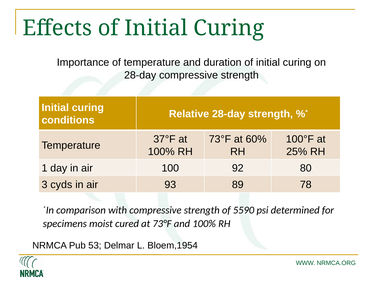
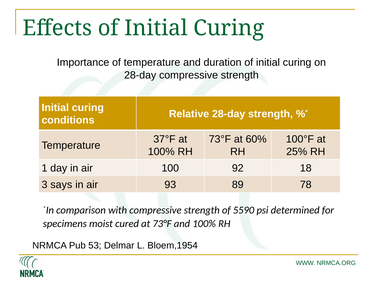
80: 80 -> 18
cyds: cyds -> says
